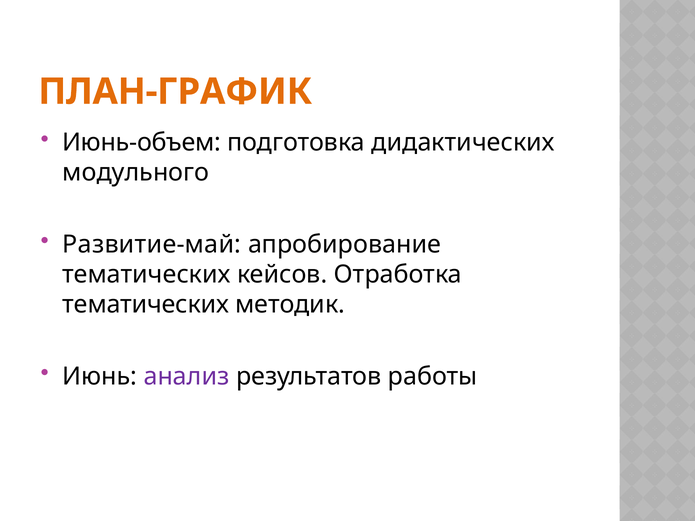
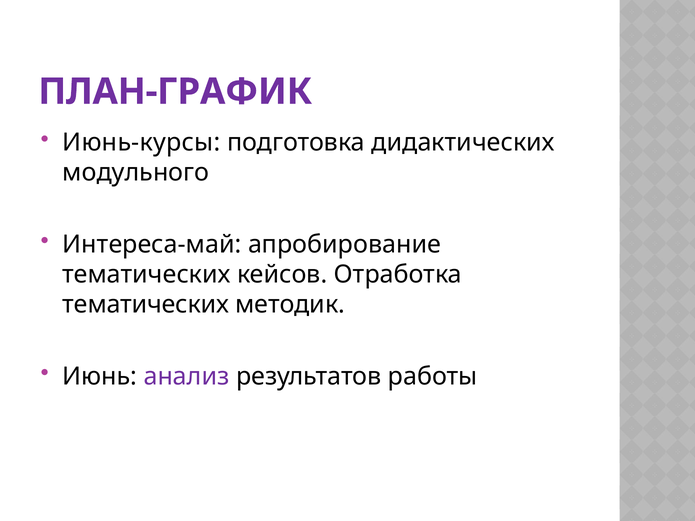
ПЛАН-ГРАФИК colour: orange -> purple
Июнь-объем: Июнь-объем -> Июнь-курсы
Развитие-май: Развитие-май -> Интереса-май
